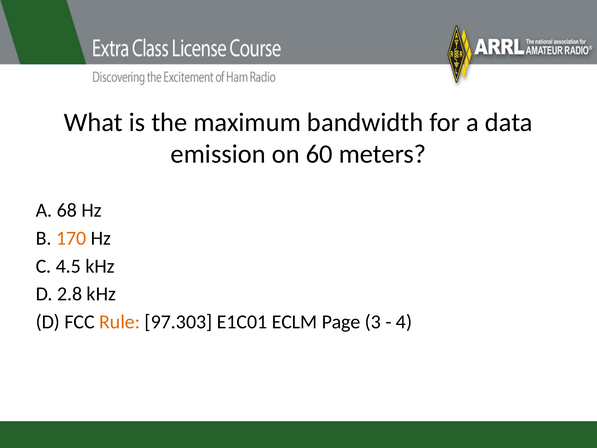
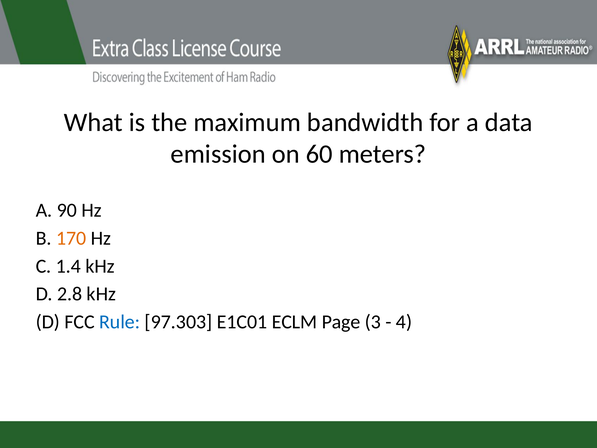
68: 68 -> 90
4.5: 4.5 -> 1.4
Rule colour: orange -> blue
